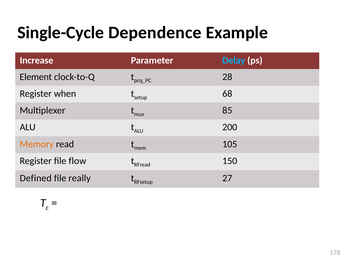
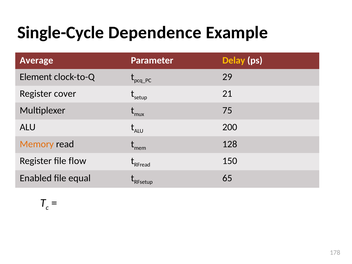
Increase: Increase -> Average
Delay colour: light blue -> yellow
28: 28 -> 29
when: when -> cover
68: 68 -> 21
85: 85 -> 75
105: 105 -> 128
Defined: Defined -> Enabled
really: really -> equal
27: 27 -> 65
